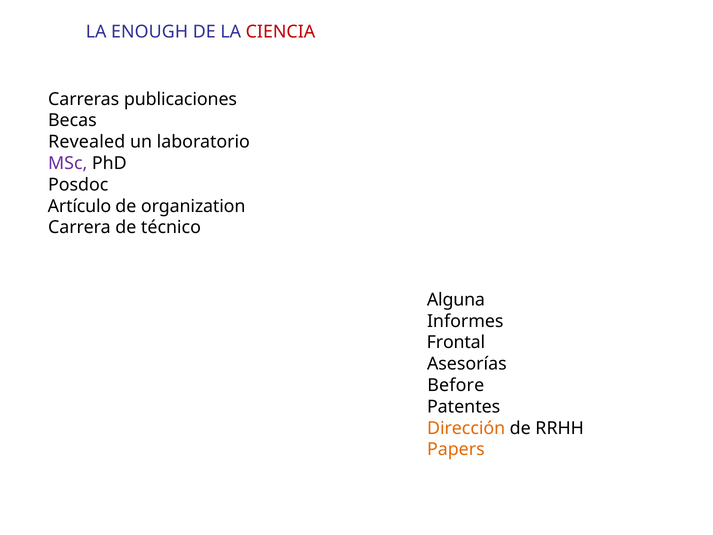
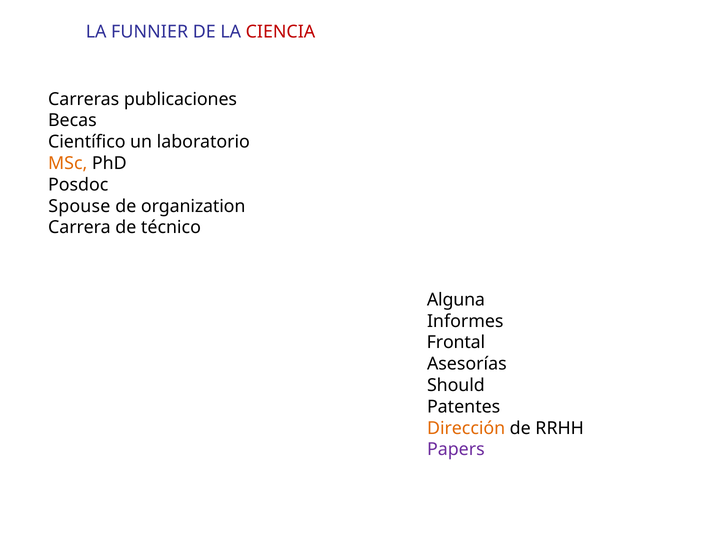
ENOUGH: ENOUGH -> FUNNIER
Revealed: Revealed -> Científico
MSc colour: purple -> orange
Artículo: Artículo -> Spouse
Before: Before -> Should
Papers colour: orange -> purple
